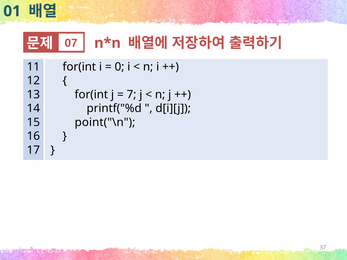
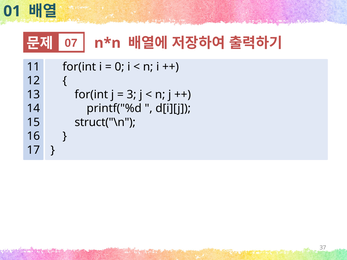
7: 7 -> 3
point("\n: point("\n -> struct("\n
